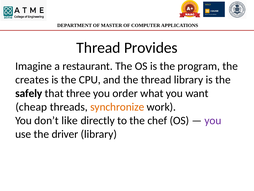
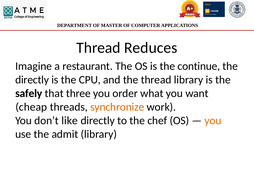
Provides: Provides -> Reduces
program: program -> continue
creates at (32, 80): creates -> directly
you at (213, 120) colour: purple -> orange
driver: driver -> admit
